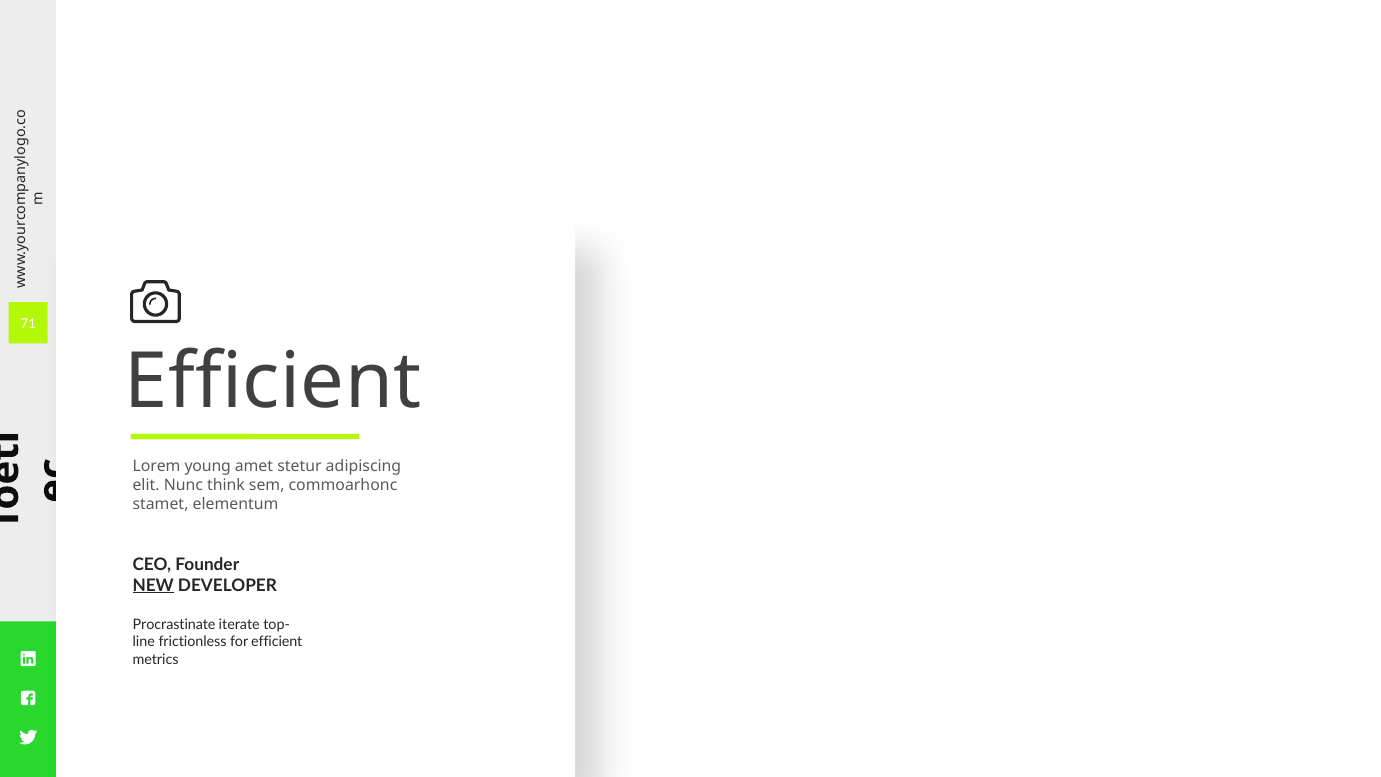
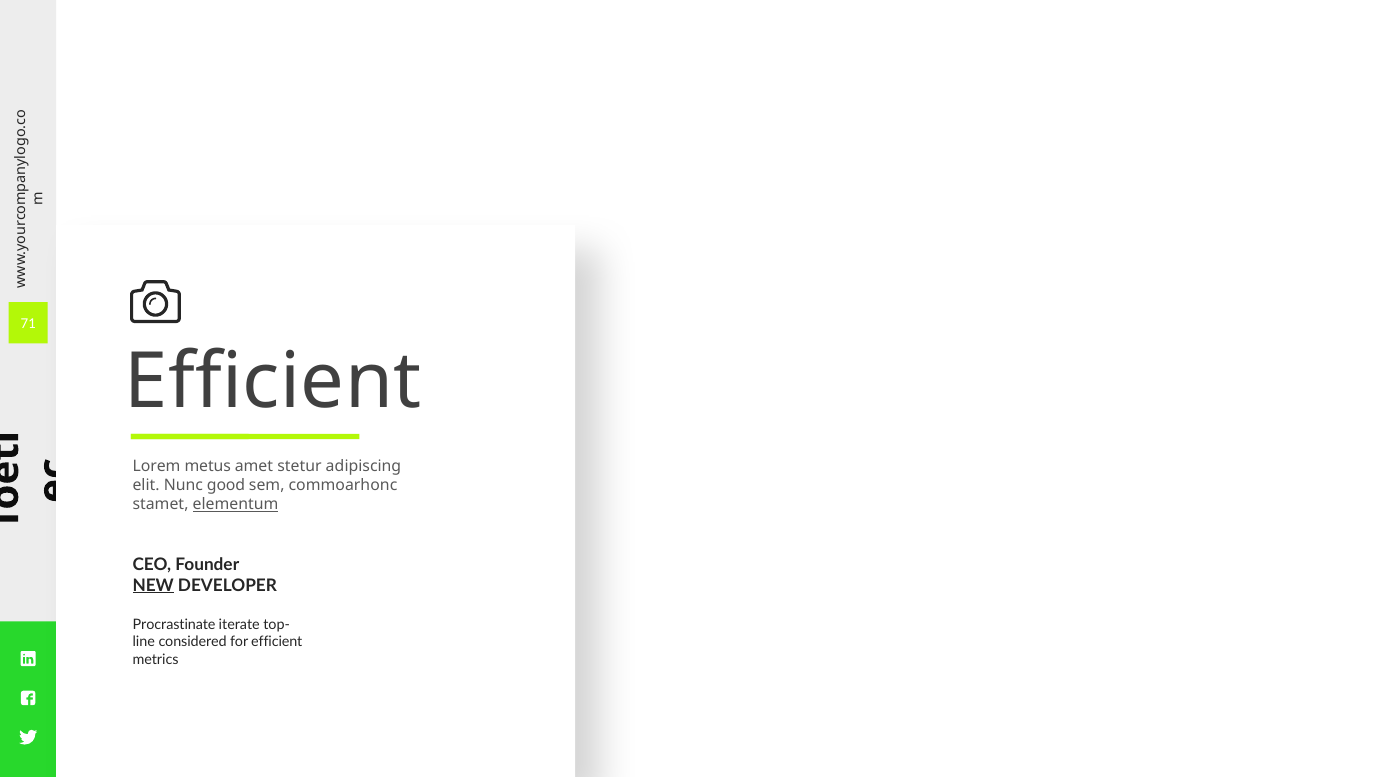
young: young -> metus
think: think -> good
elementum underline: none -> present
frictionless: frictionless -> considered
